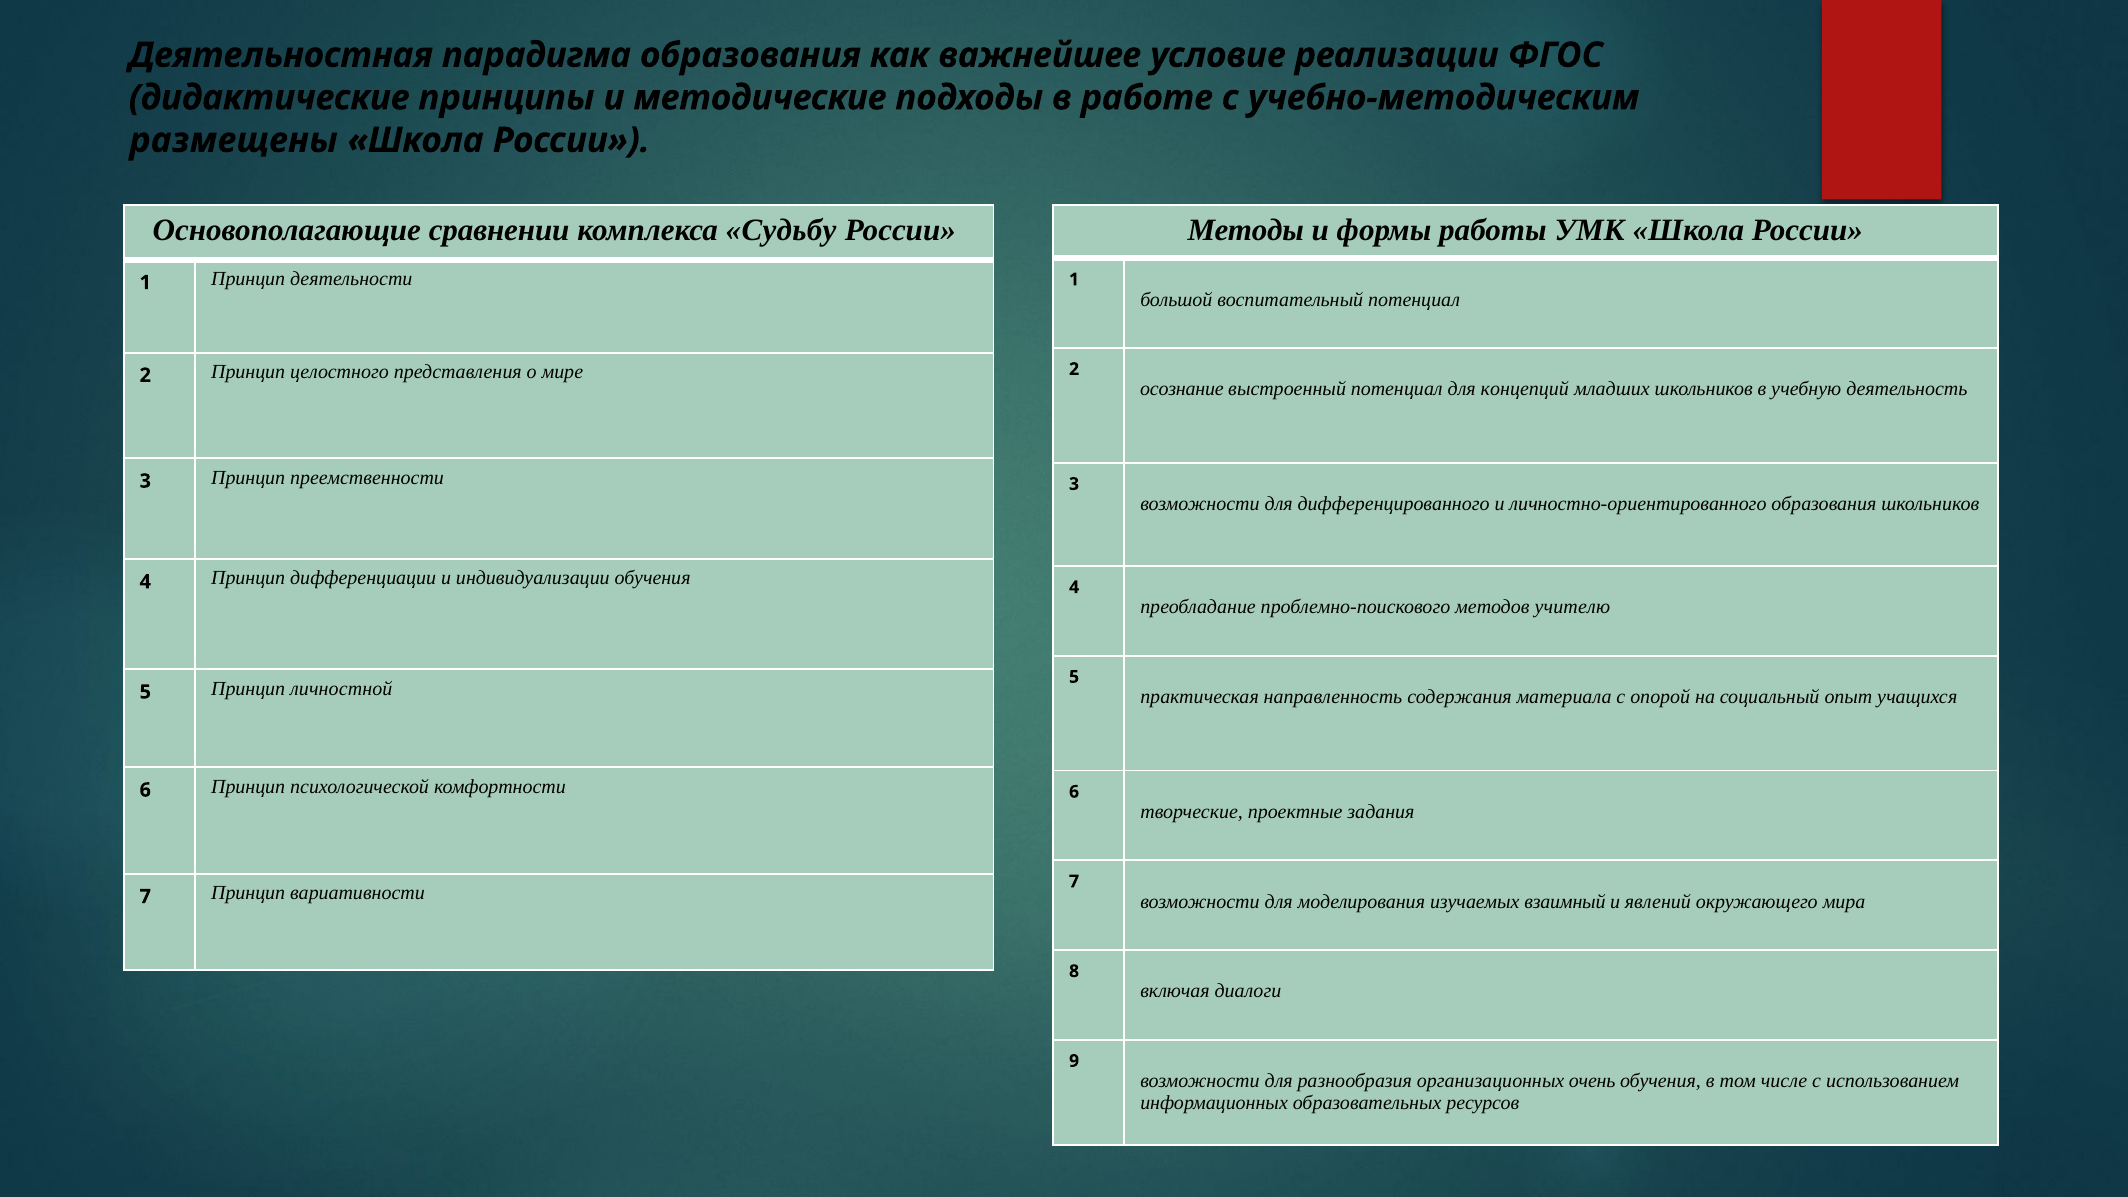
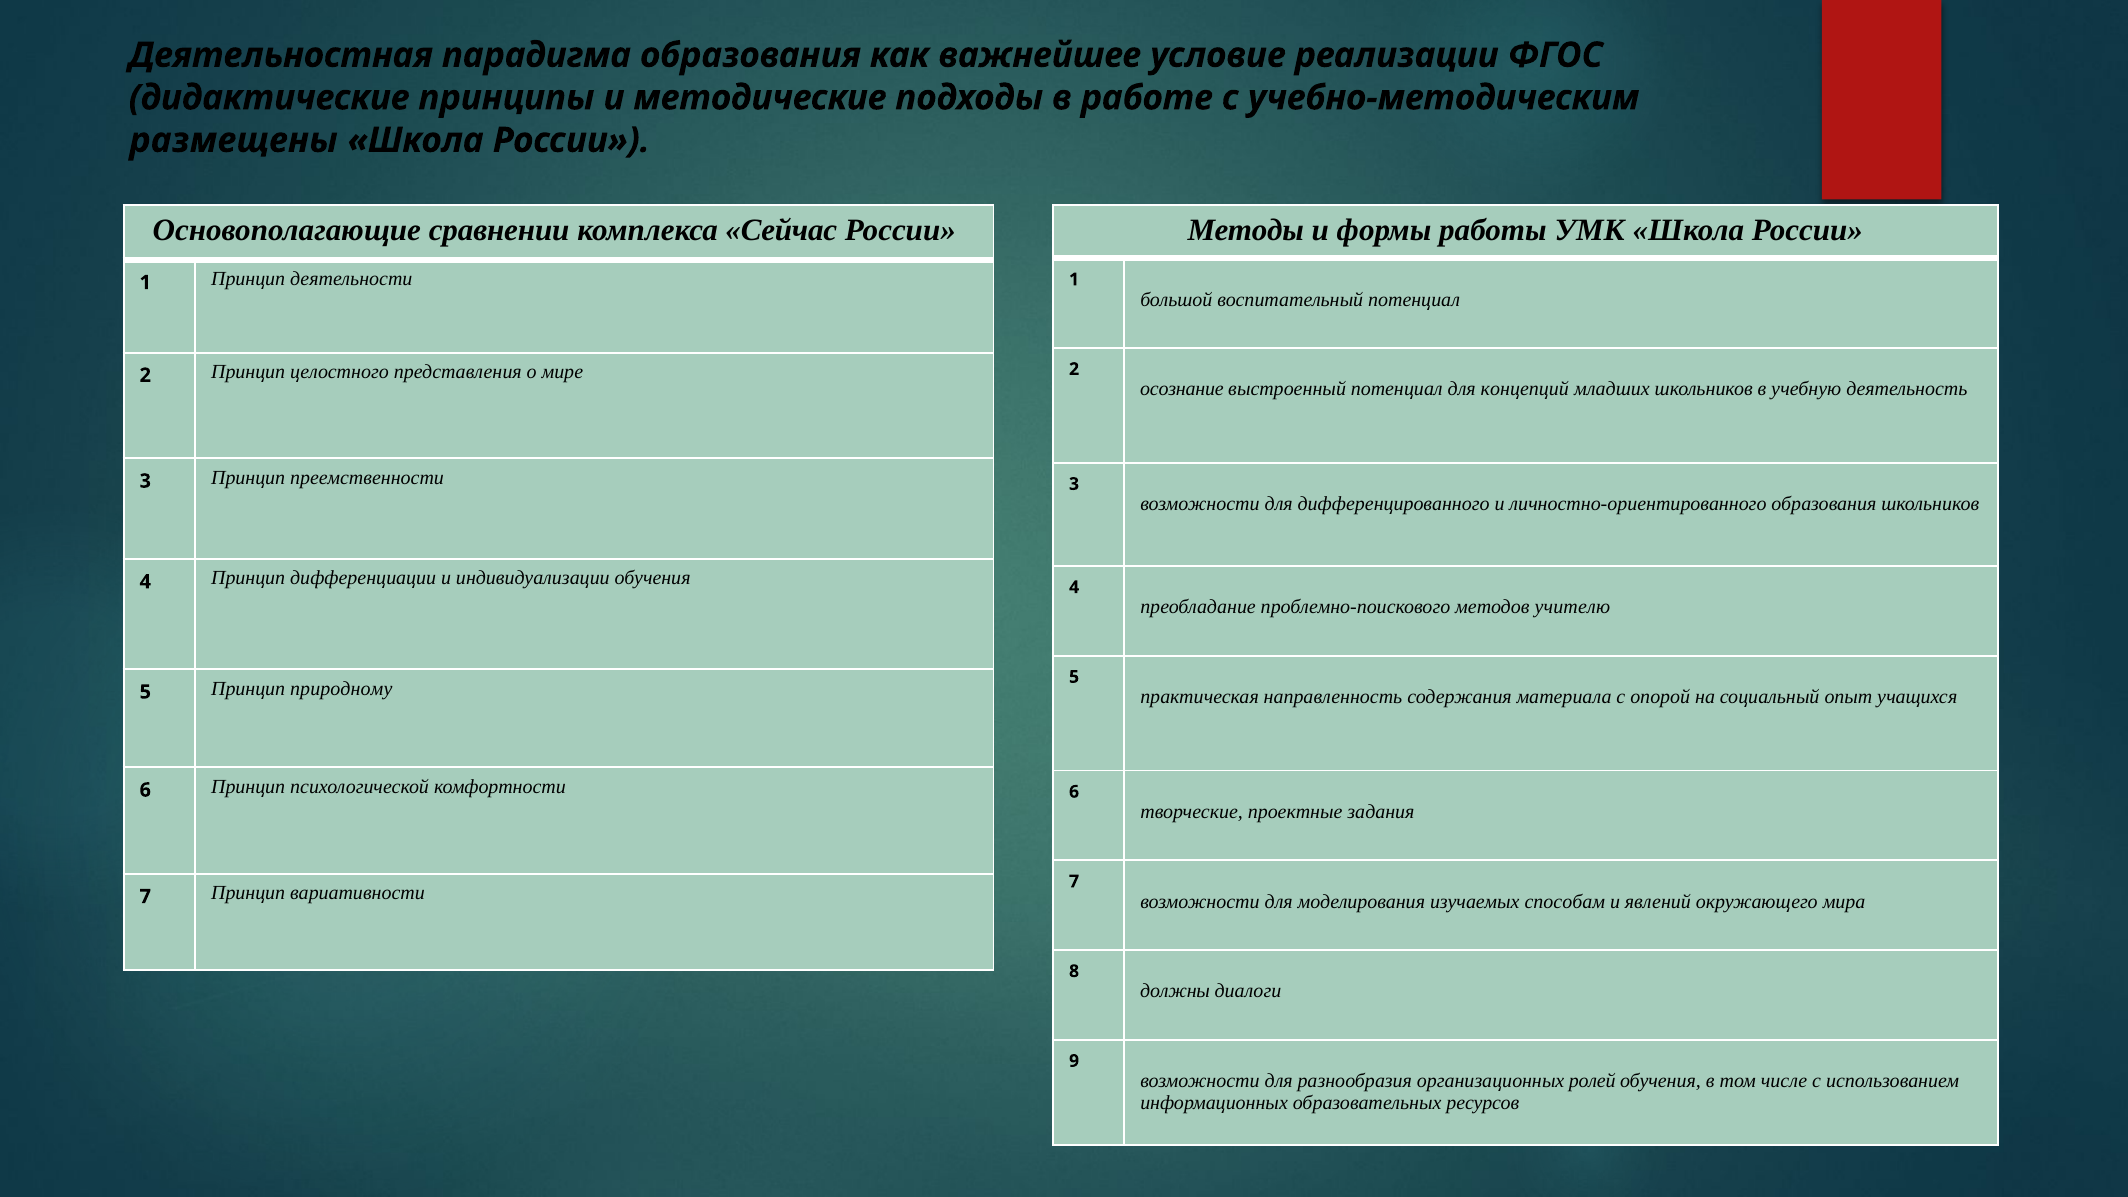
Судьбу: Судьбу -> Сейчас
личностной: личностной -> природному
взаимный: взаимный -> способам
включая: включая -> должны
очень: очень -> ролей
